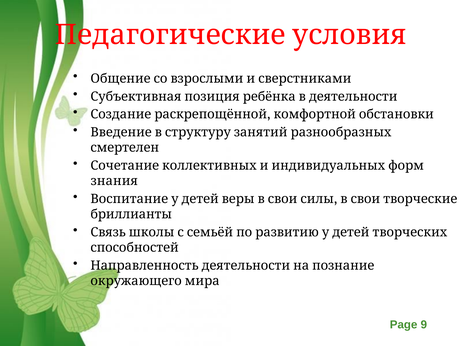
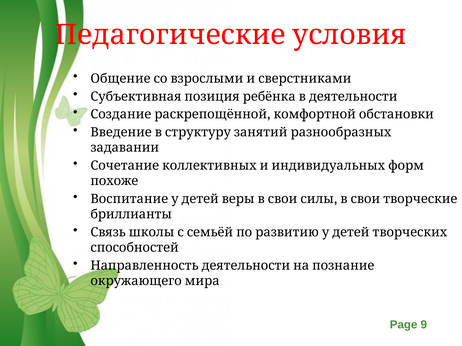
смертелен: смертелен -> задавании
знания: знания -> похоже
